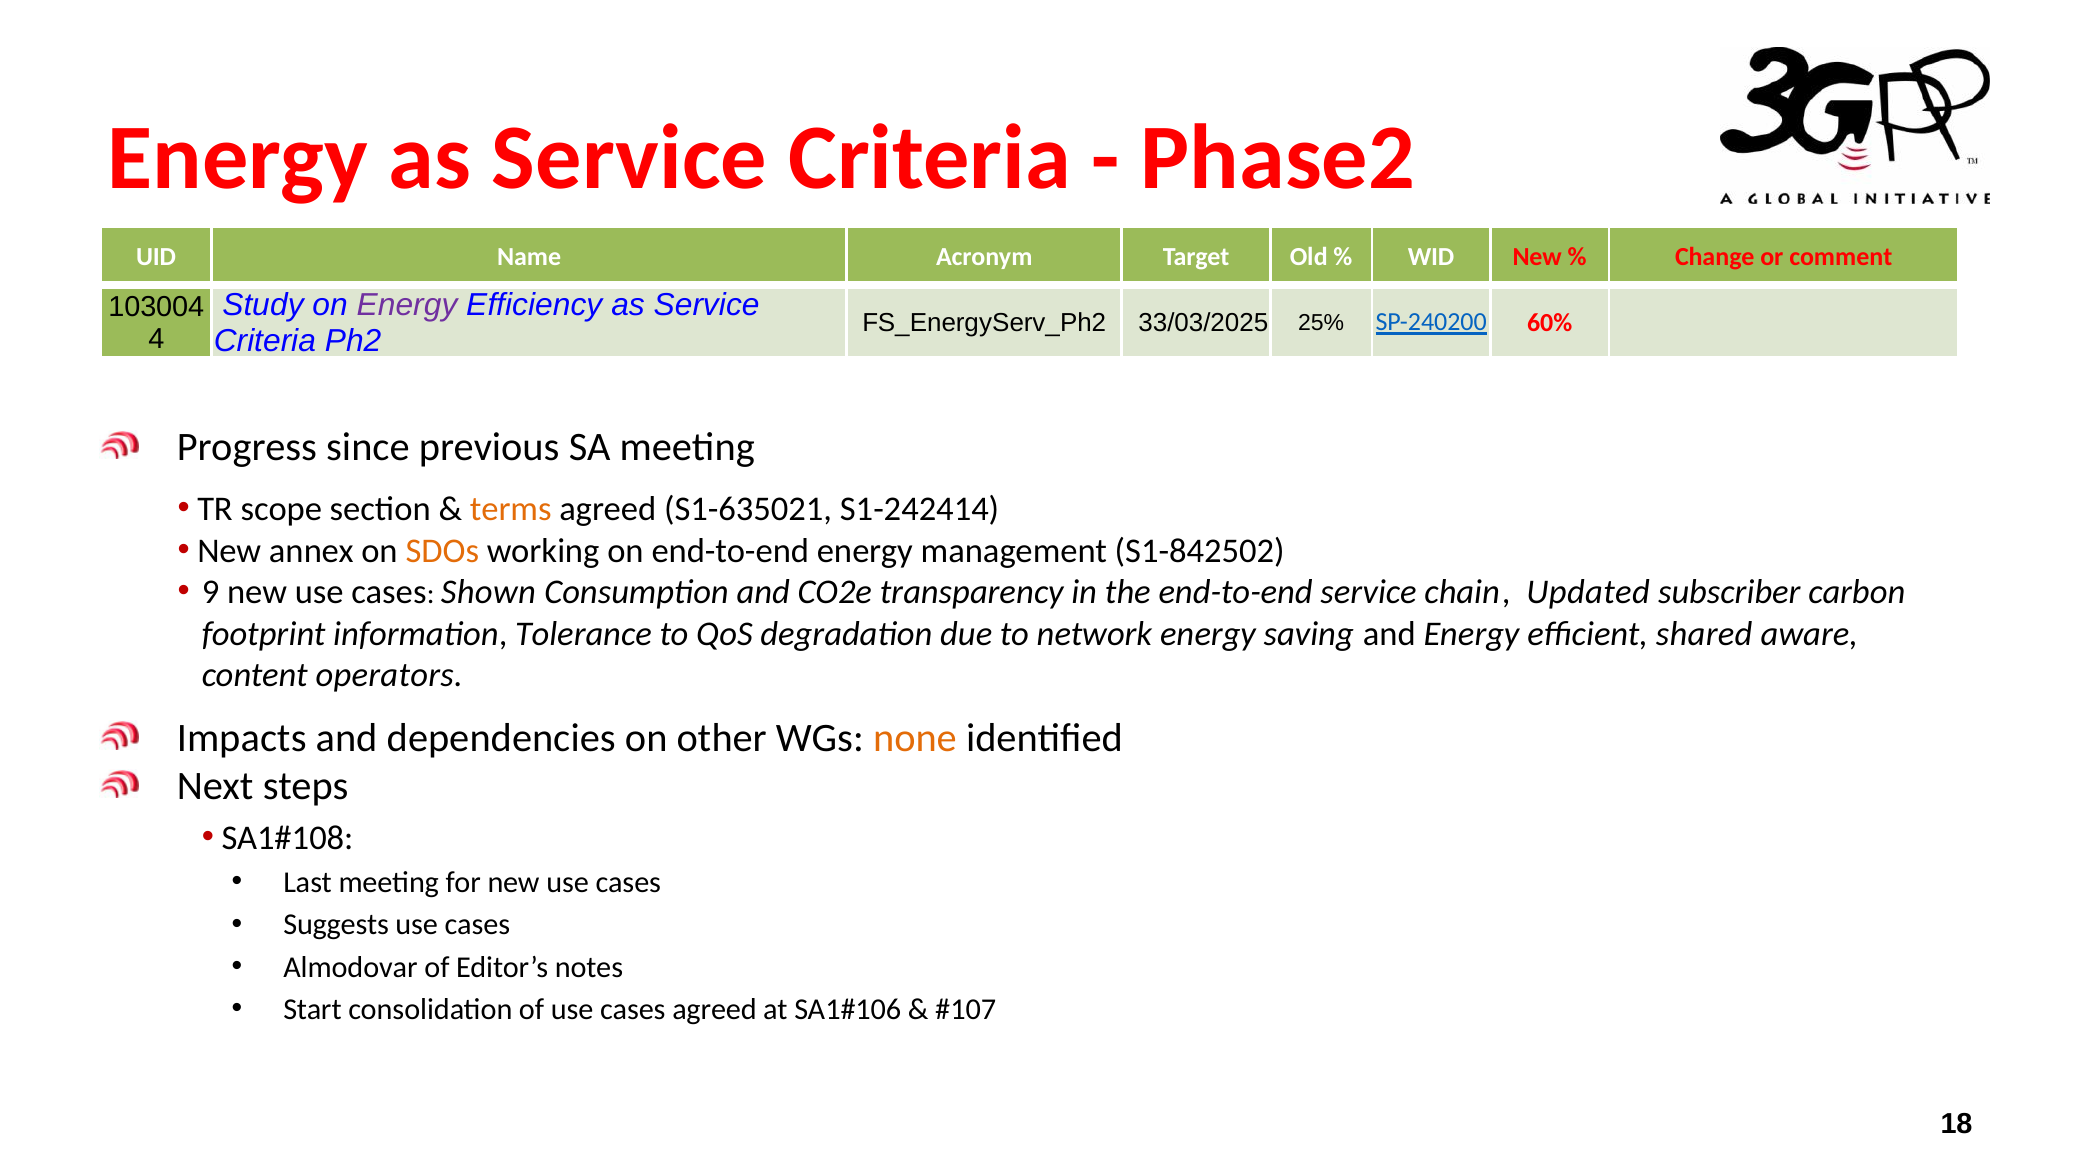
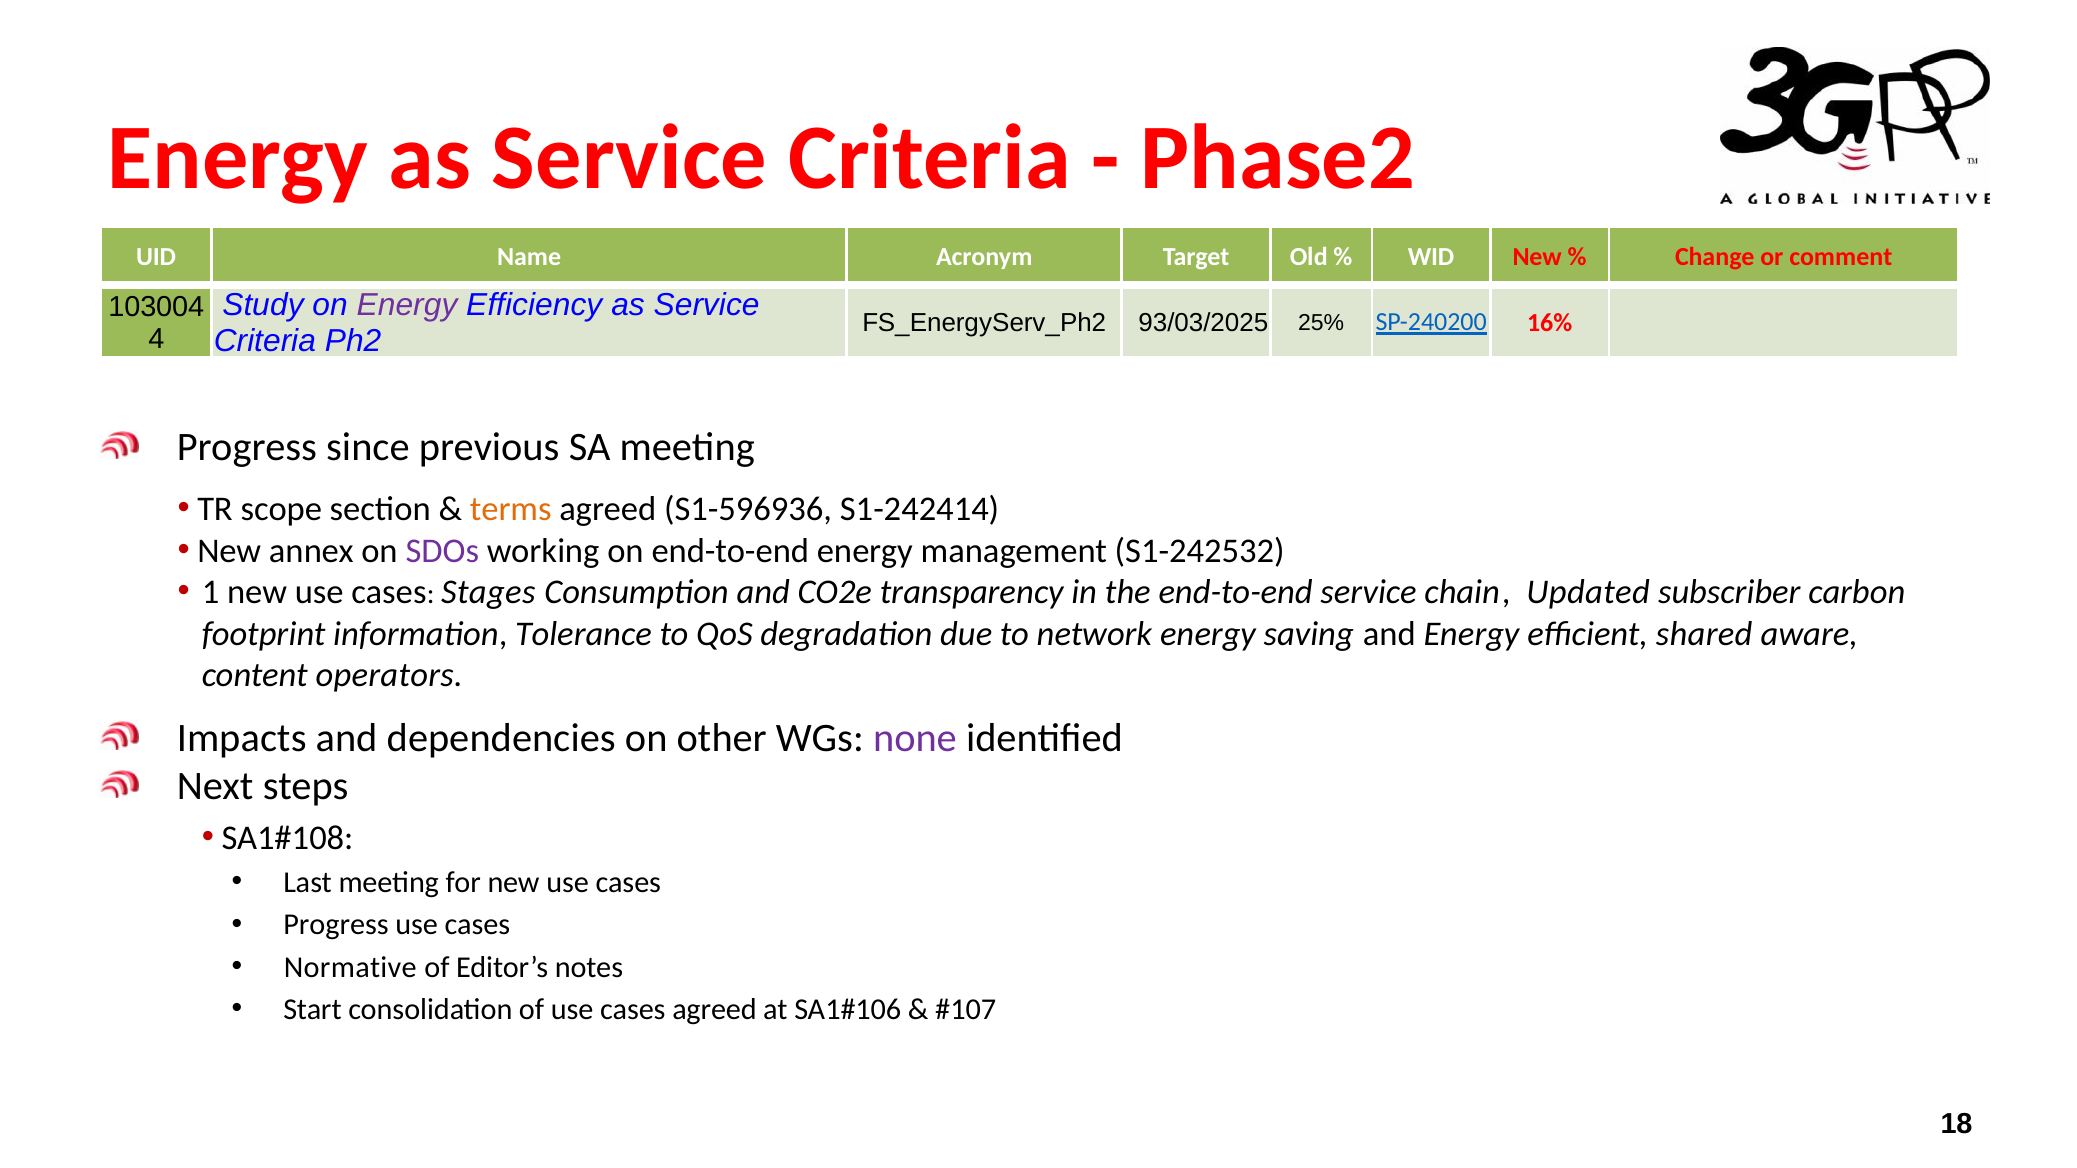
33/03/2025: 33/03/2025 -> 93/03/2025
60%: 60% -> 16%
S1-635021: S1-635021 -> S1-596936
SDOs colour: orange -> purple
S1-842502: S1-842502 -> S1-242532
9: 9 -> 1
Shown: Shown -> Stages
none colour: orange -> purple
Suggests at (336, 925): Suggests -> Progress
Almodovar: Almodovar -> Normative
